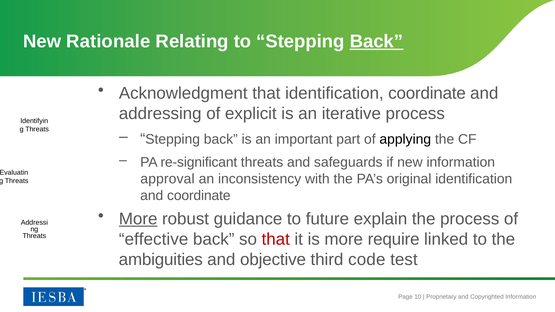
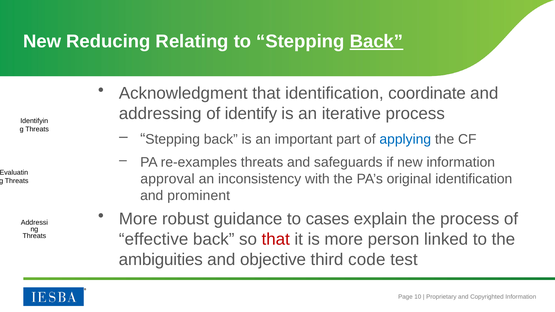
Rationale: Rationale -> Reducing
explicit: explicit -> identify
applying colour: black -> blue
re-significant: re-significant -> re-examples
and coordinate: coordinate -> prominent
More at (138, 219) underline: present -> none
future: future -> cases
require: require -> person
